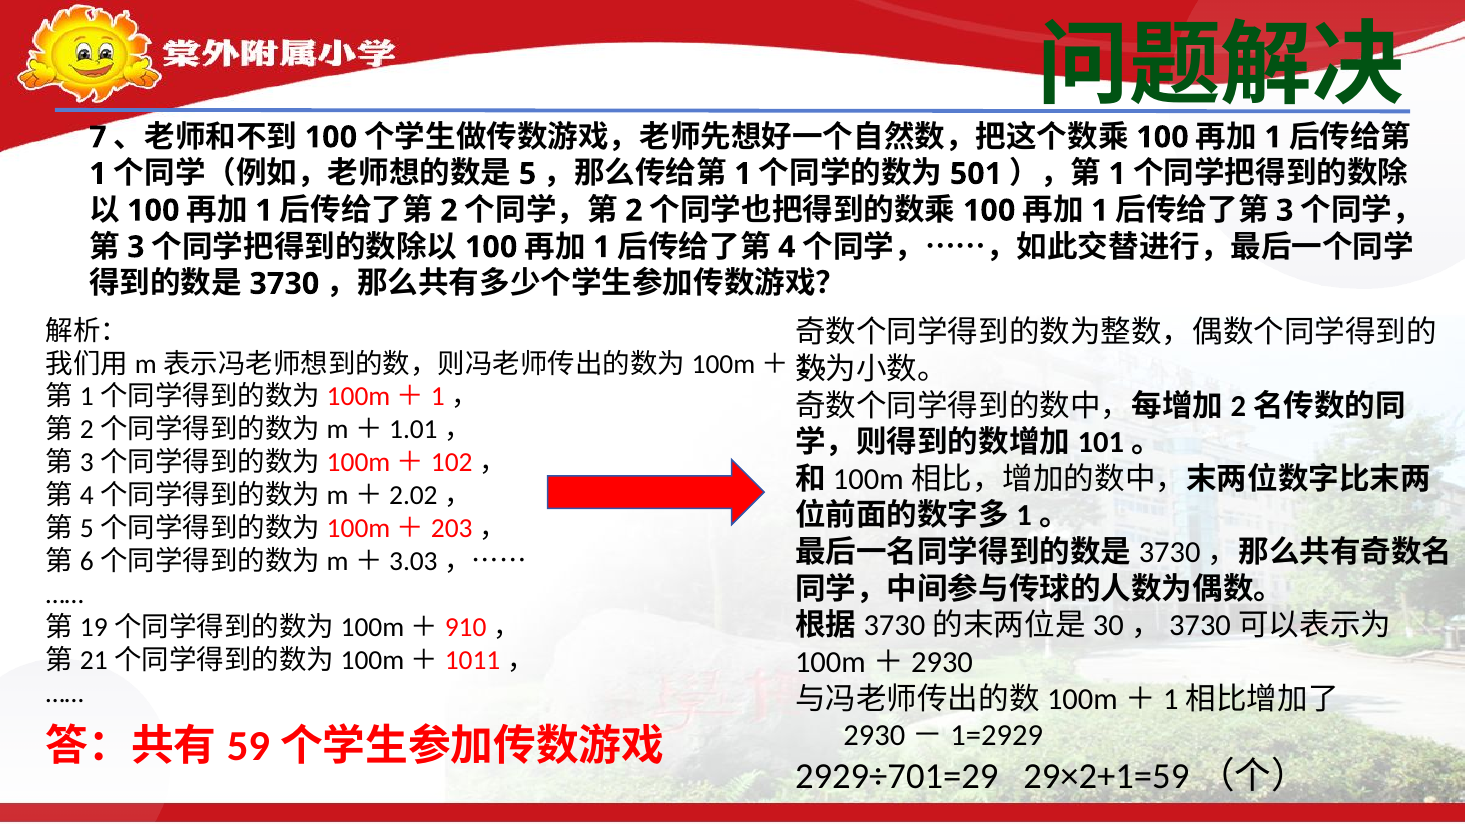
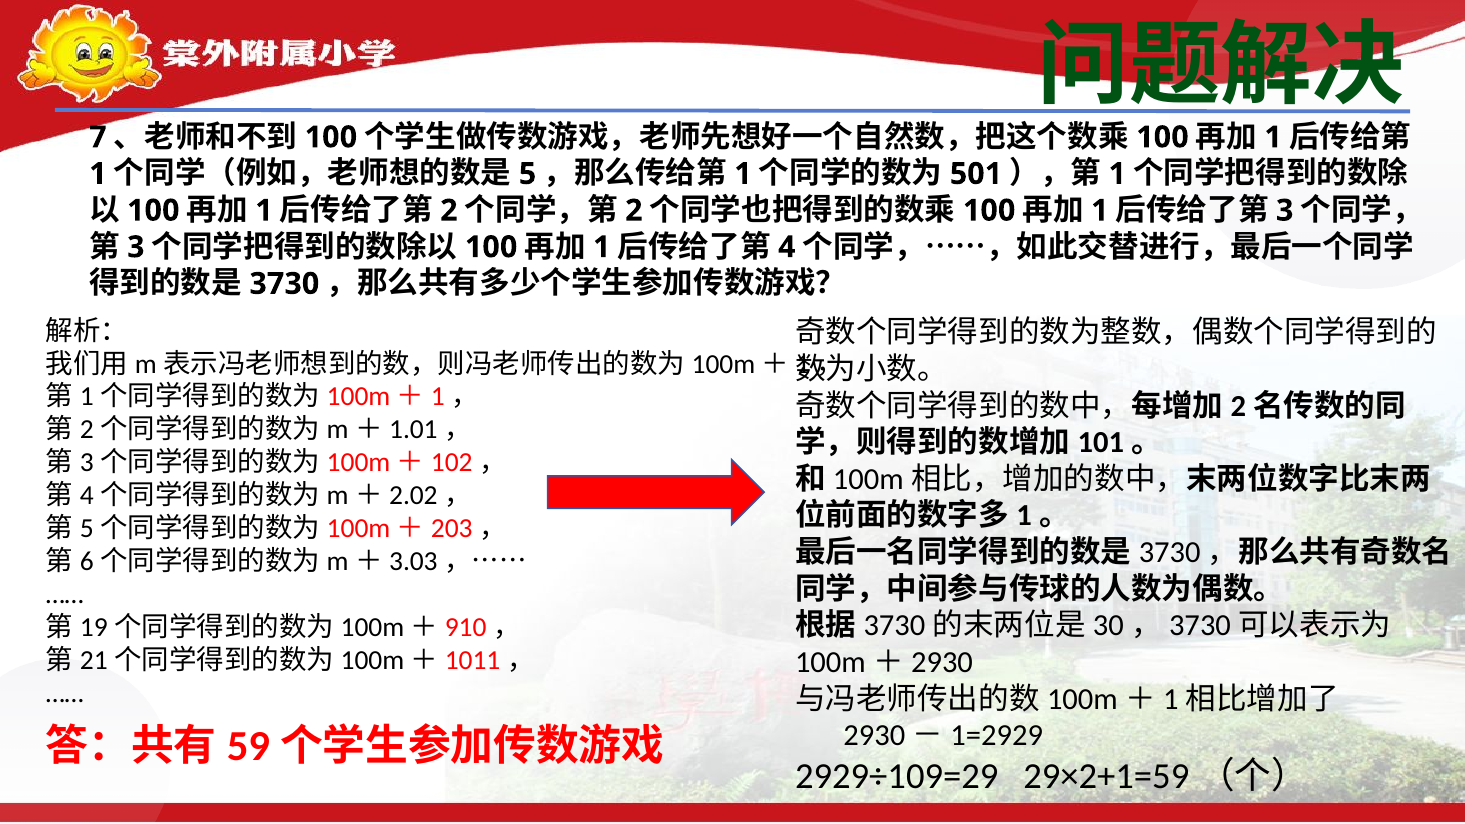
2929÷701=29: 2929÷701=29 -> 2929÷109=29
